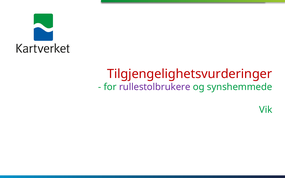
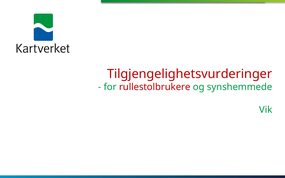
rullestolbrukere colour: purple -> red
